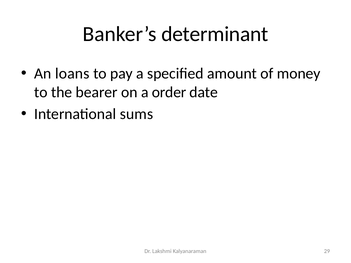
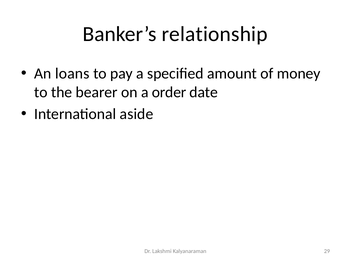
determinant: determinant -> relationship
sums: sums -> aside
